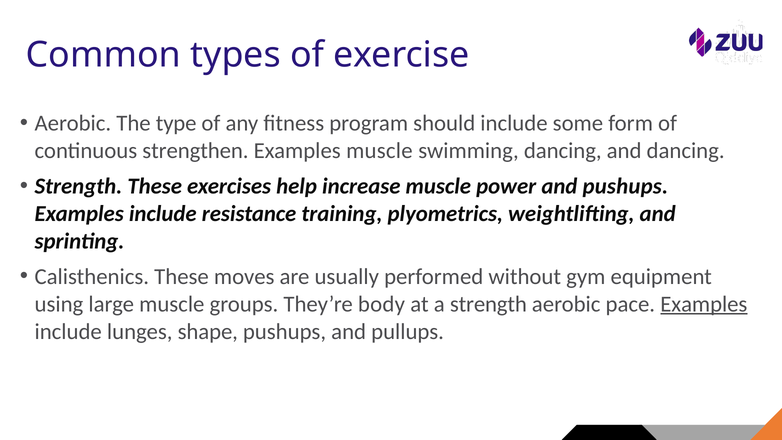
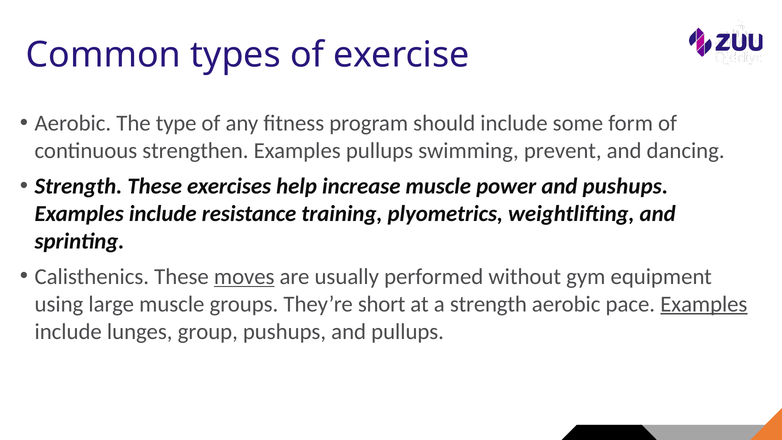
Examples muscle: muscle -> pullups
swimming dancing: dancing -> prevent
moves underline: none -> present
body: body -> short
shape: shape -> group
